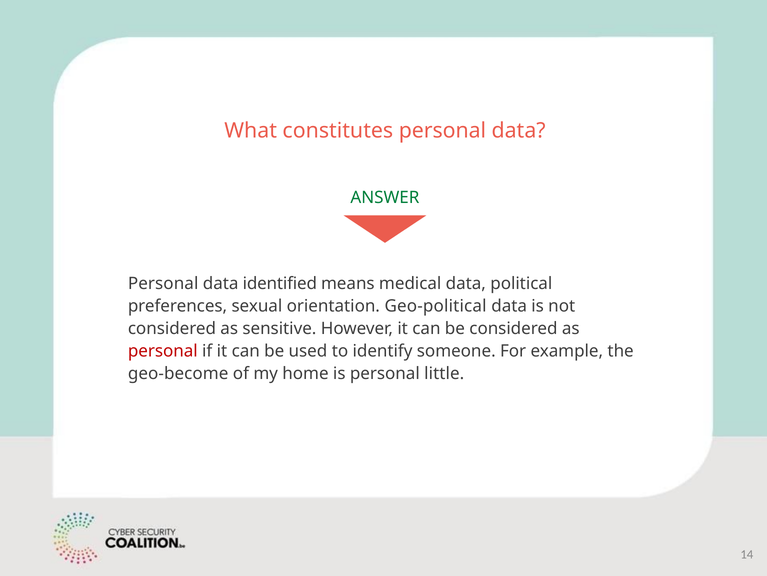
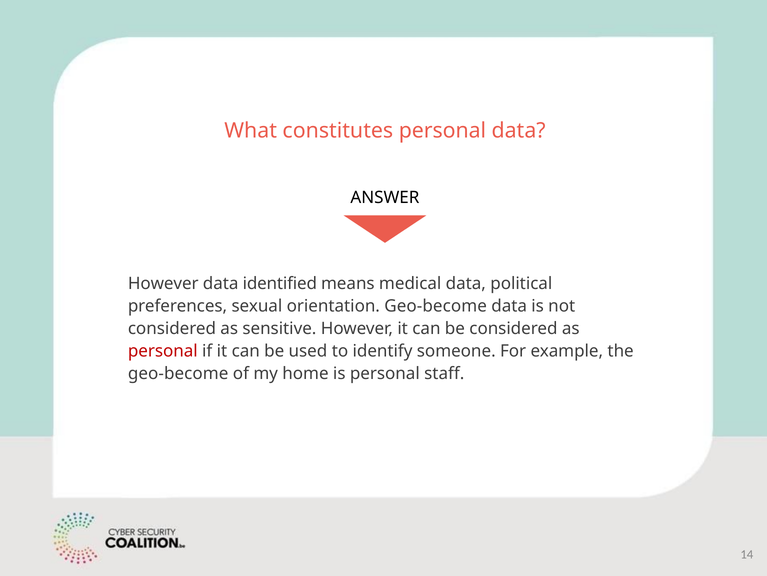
ANSWER colour: green -> black
Personal at (163, 283): Personal -> However
orientation Geo-political: Geo-political -> Geo-become
little: little -> staff
